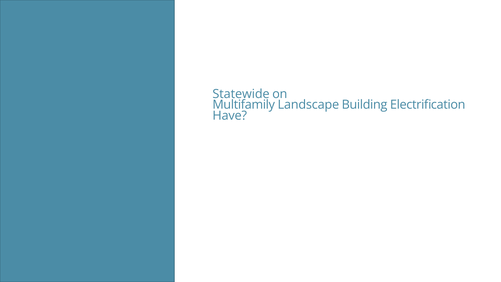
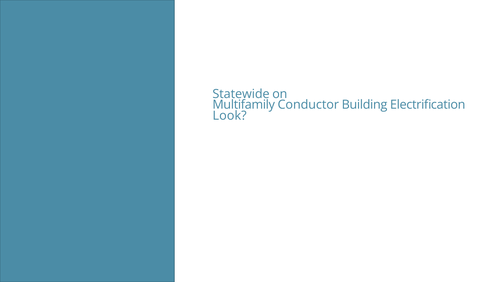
Landscape: Landscape -> Conductor
Have: Have -> Look
